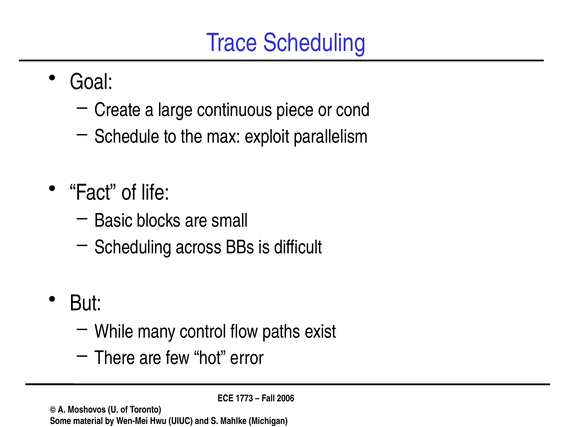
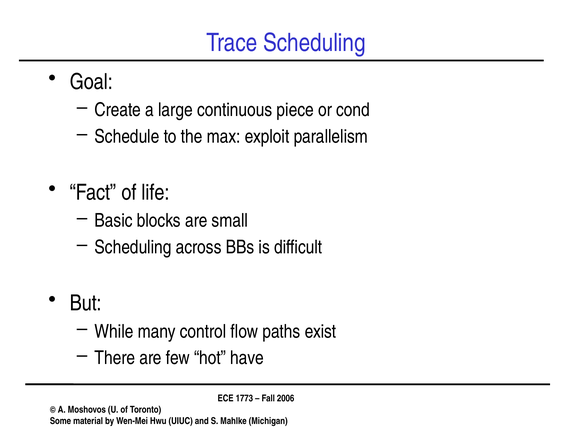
error: error -> have
